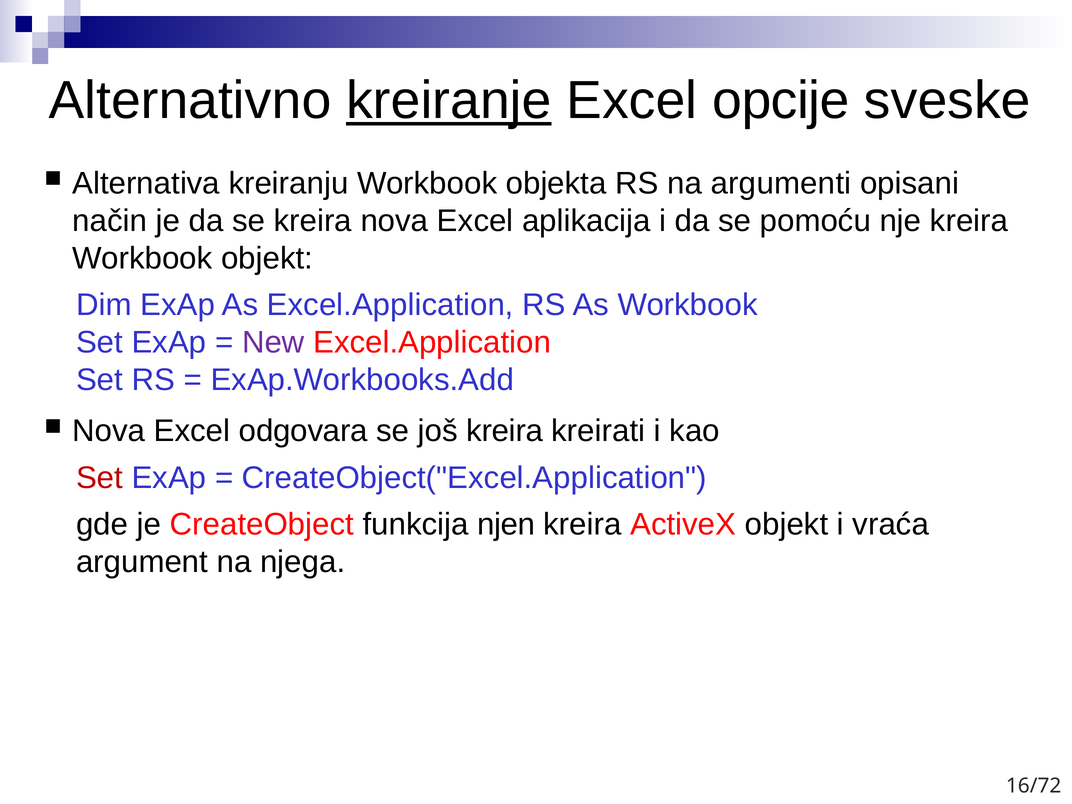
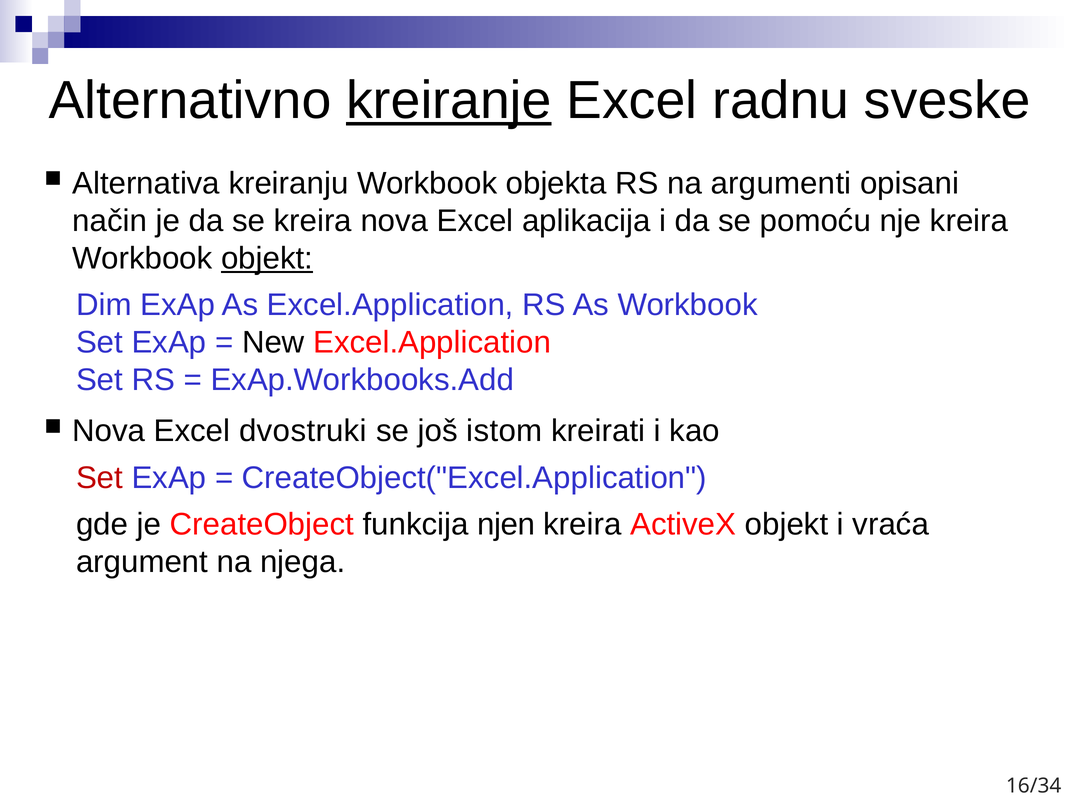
opcije: opcije -> radnu
objekt at (267, 258) underline: none -> present
New colour: purple -> black
odgovara: odgovara -> dvostruki
još kreira: kreira -> istom
16/72: 16/72 -> 16/34
